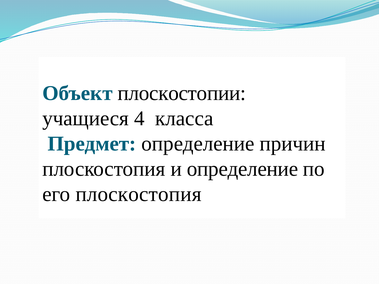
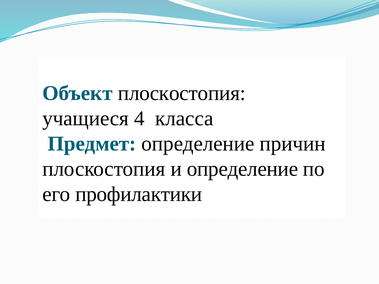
Объект плоскостопии: плоскостопии -> плоскостопия
его плоскостопия: плоскостопия -> профилактики
